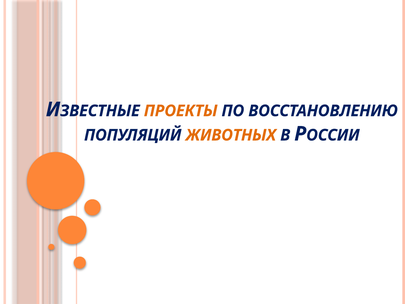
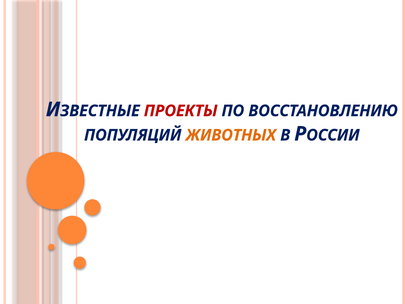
ПРОЕКТЫ colour: orange -> red
